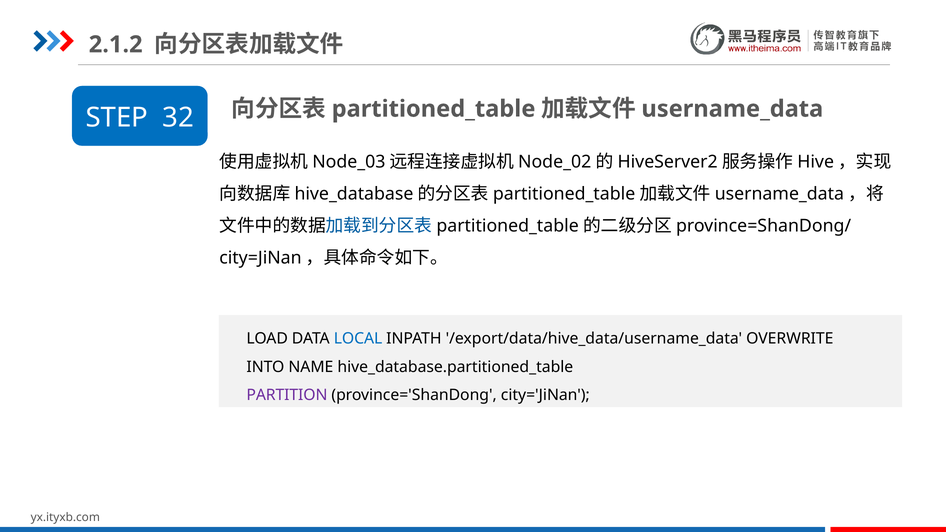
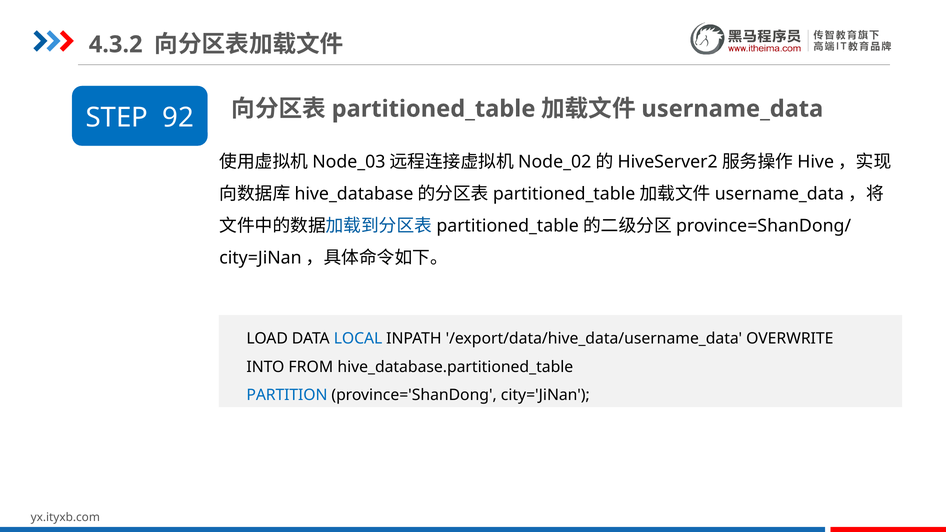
2.1.2: 2.1.2 -> 4.3.2
32: 32 -> 92
NAME: NAME -> FROM
PARTITION colour: purple -> blue
